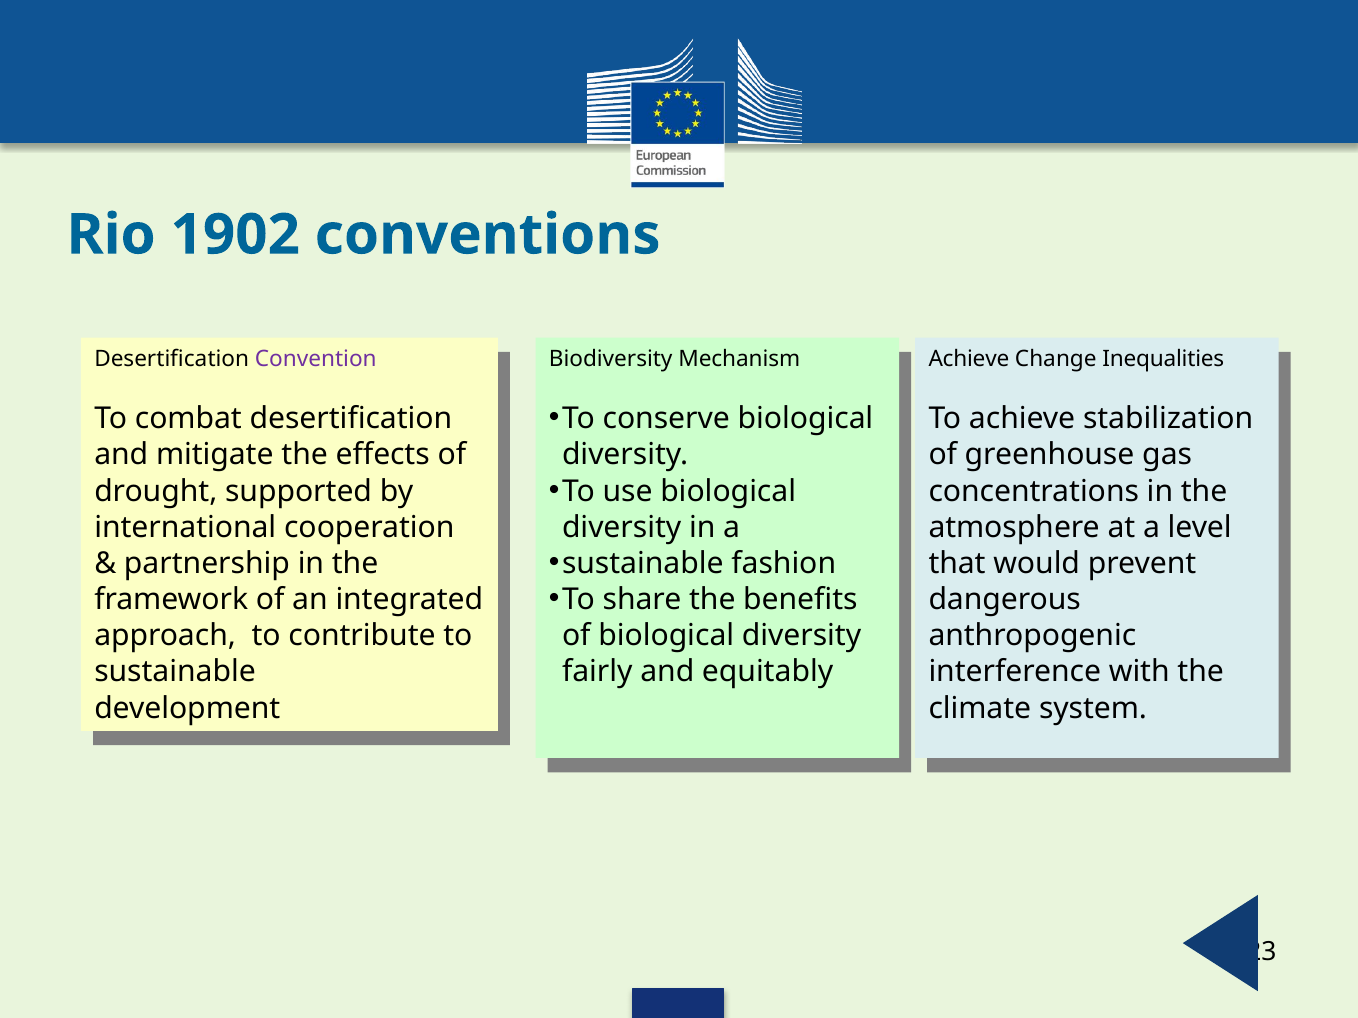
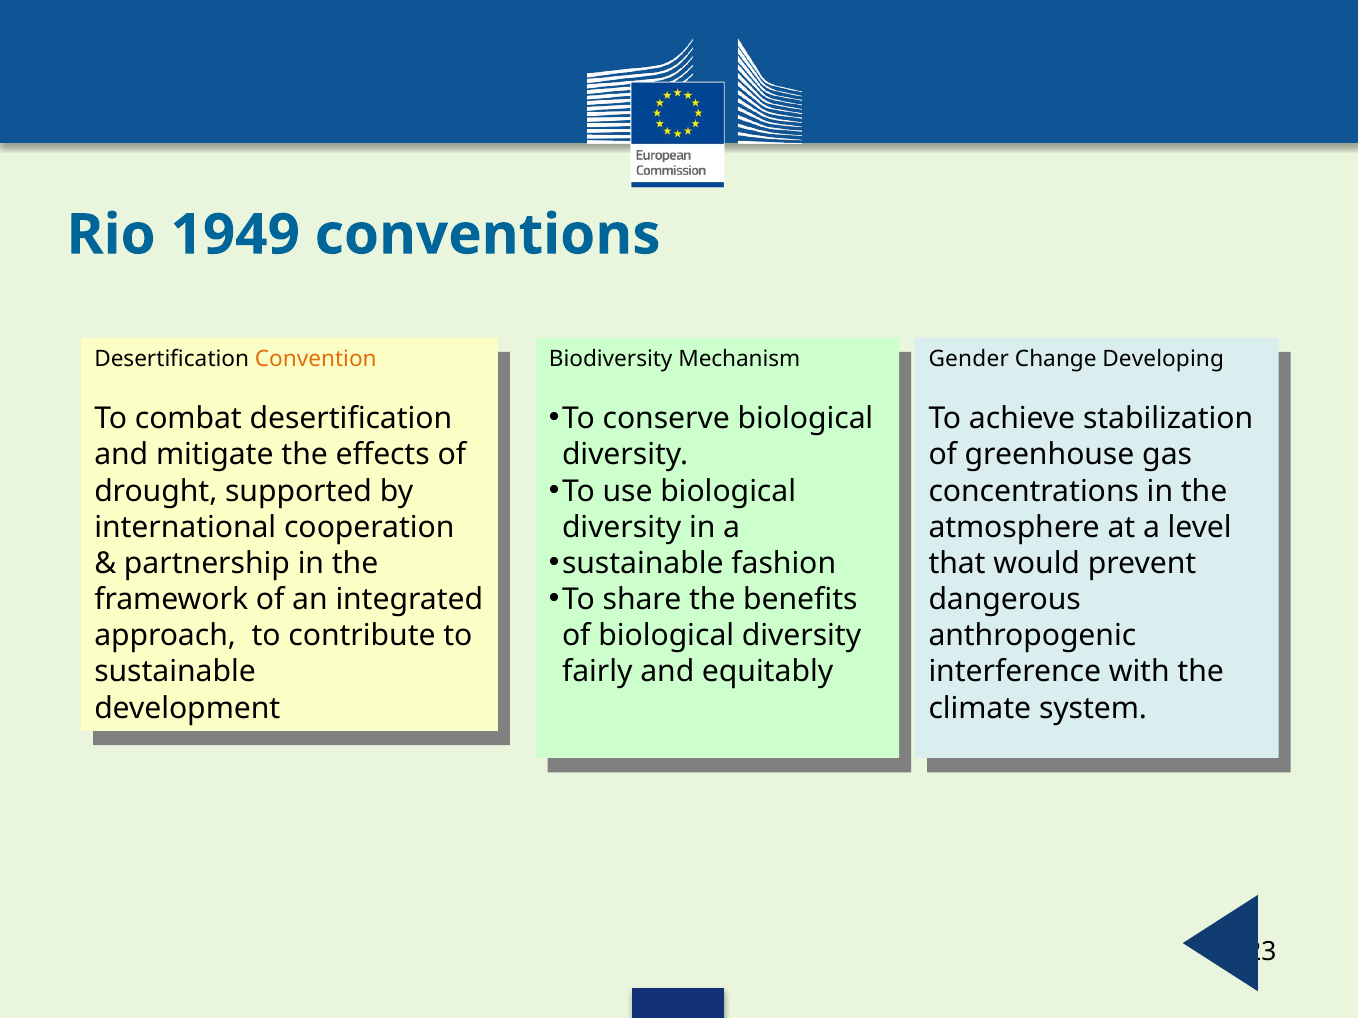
1902: 1902 -> 1949
Convention at (316, 360) colour: purple -> orange
Achieve at (969, 360): Achieve -> Gender
Inequalities: Inequalities -> Developing
